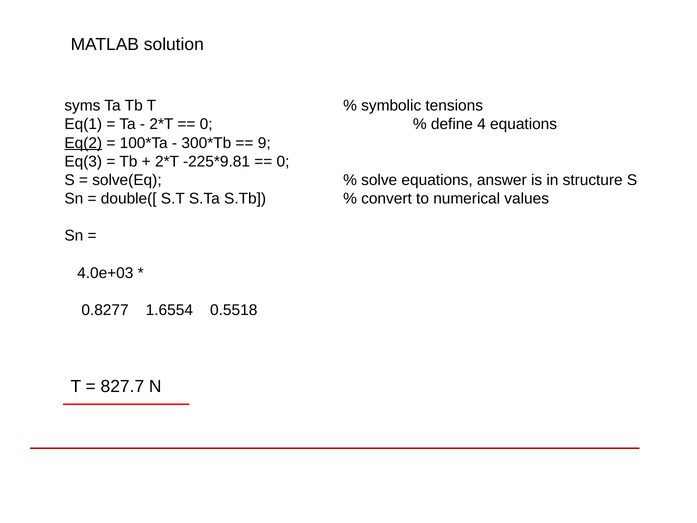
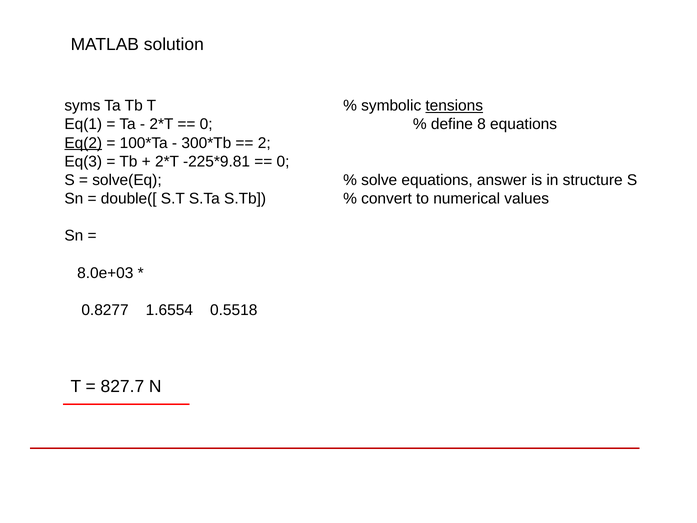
tensions underline: none -> present
4: 4 -> 8
9: 9 -> 2
4.0e+03: 4.0e+03 -> 8.0e+03
